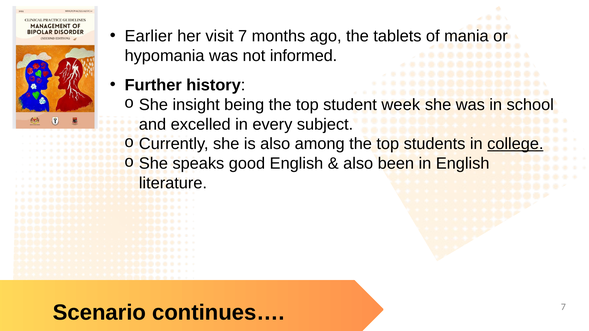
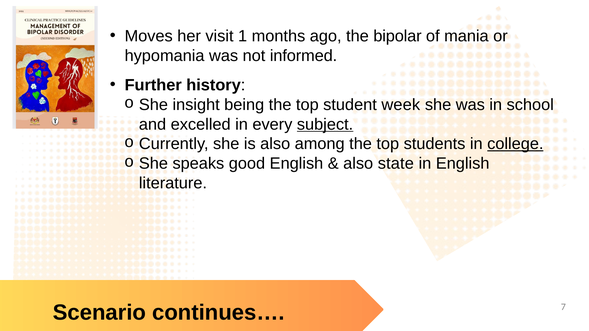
Earlier: Earlier -> Moves
visit 7: 7 -> 1
tablets: tablets -> bipolar
subject underline: none -> present
been: been -> state
